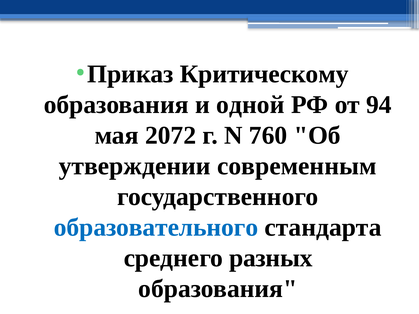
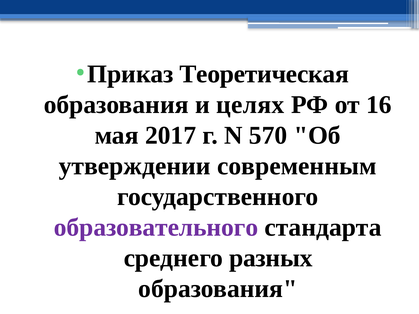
Критическому: Критическому -> Теоретическая
одной: одной -> целях
94: 94 -> 16
2072: 2072 -> 2017
760: 760 -> 570
образовательного colour: blue -> purple
